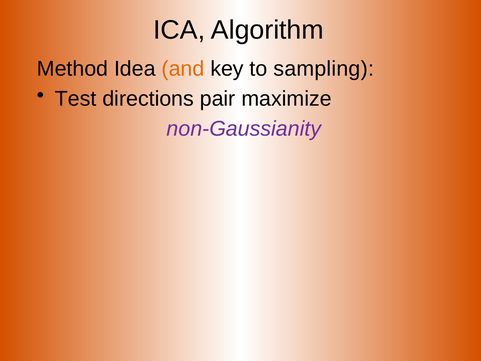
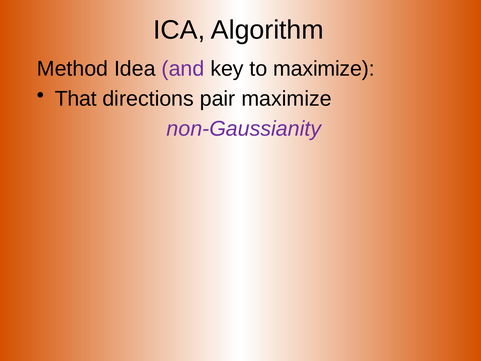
and colour: orange -> purple
to sampling: sampling -> maximize
Test: Test -> That
